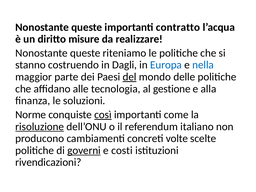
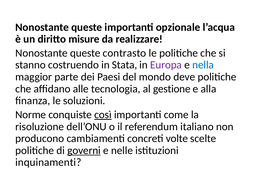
contratto: contratto -> opzionale
riteniamo: riteniamo -> contrasto
Dagli: Dagli -> Stata
Europa colour: blue -> purple
del underline: present -> none
delle: delle -> deve
risoluzione underline: present -> none
costi: costi -> nelle
rivendicazioni: rivendicazioni -> inquinamenti
